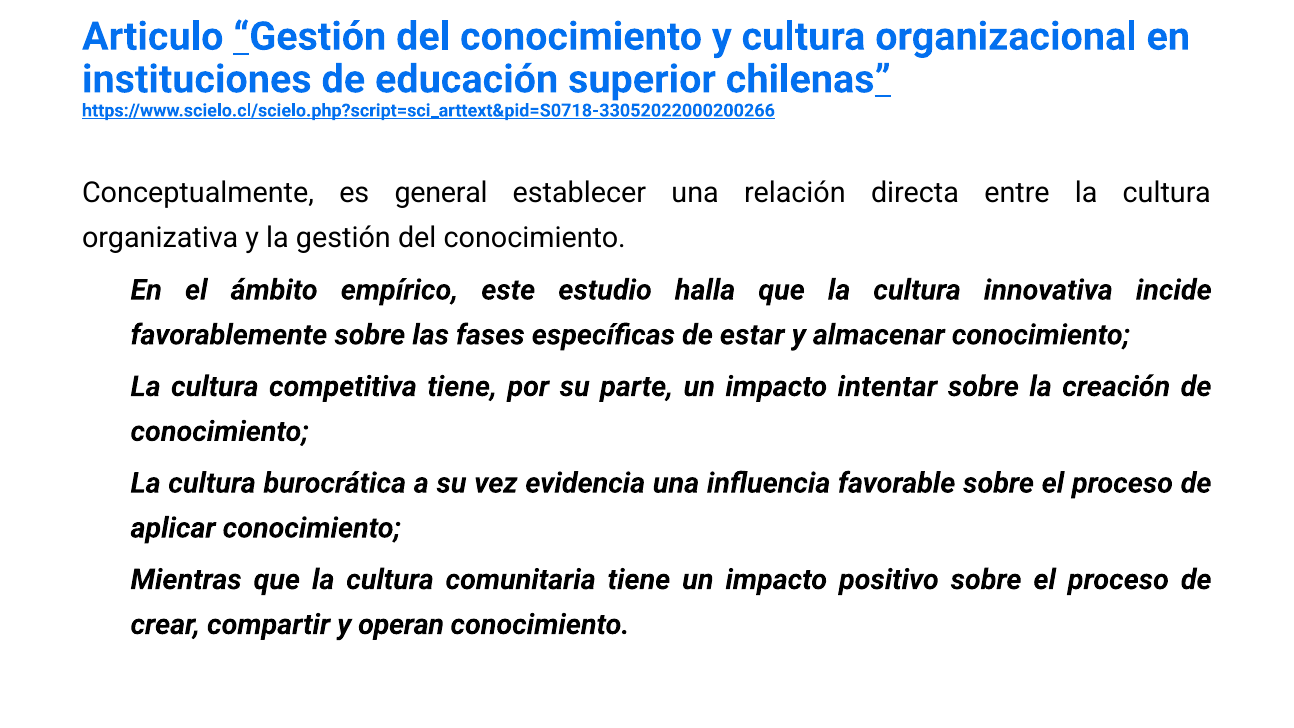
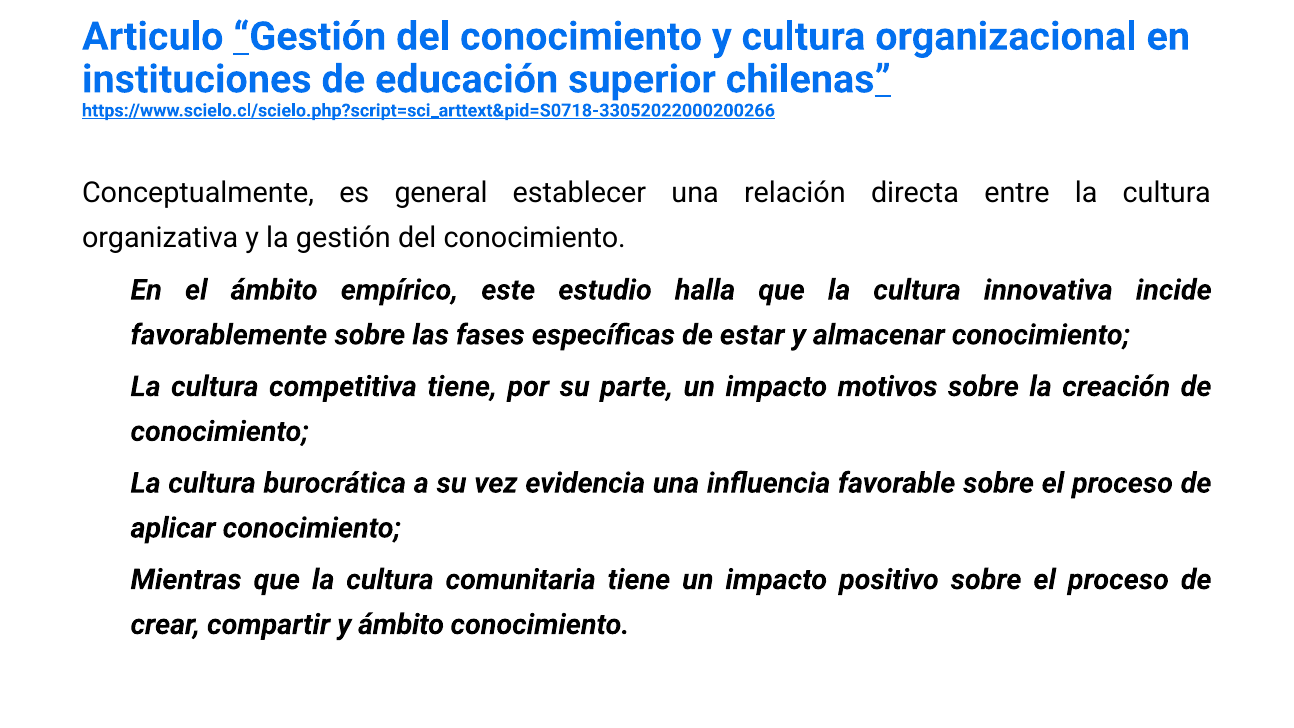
intentar: intentar -> motivos
y operan: operan -> ámbito
